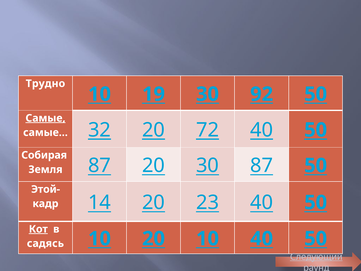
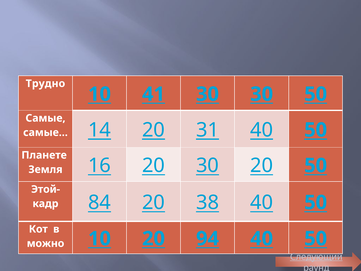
19: 19 -> 41
30 92: 92 -> 30
Самые underline: present -> none
32: 32 -> 14
72: 72 -> 31
Собирая: Собирая -> Планете
Земля 87: 87 -> 16
30 87: 87 -> 20
14: 14 -> 84
23: 23 -> 38
Кот underline: present -> none
садясь: садясь -> можно
20 10: 10 -> 94
